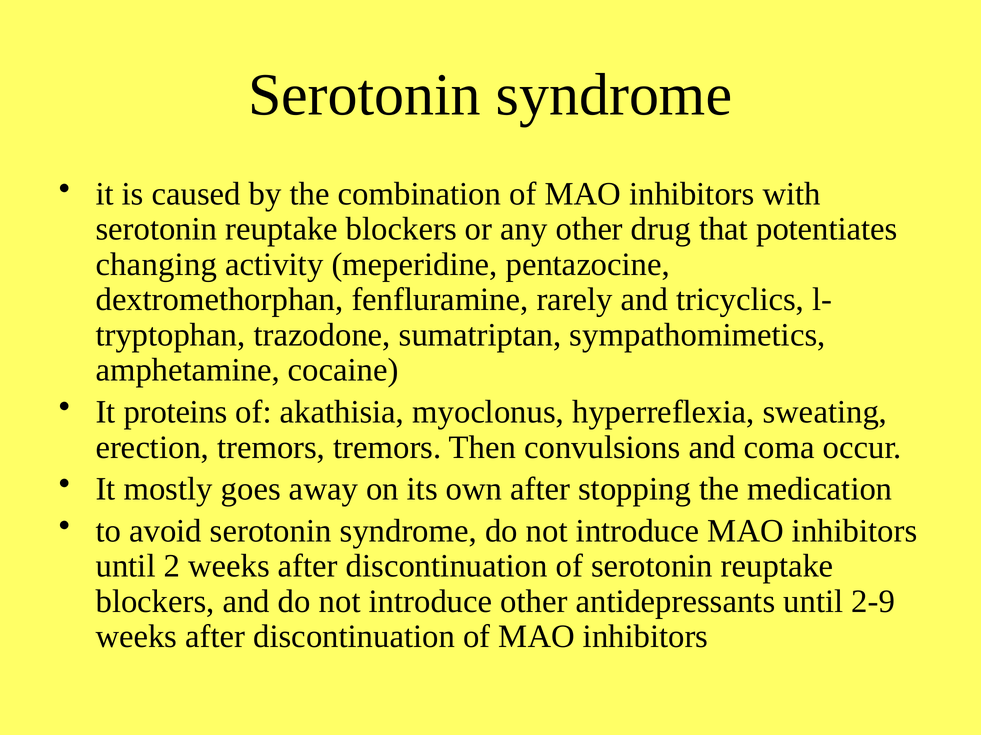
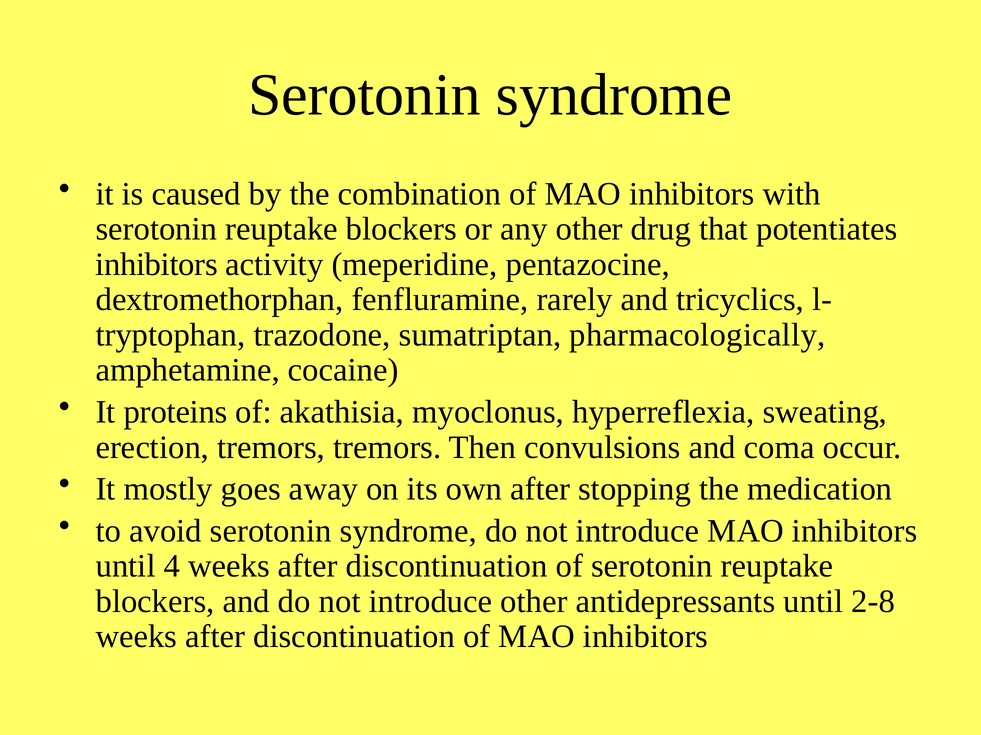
changing at (156, 265): changing -> inhibitors
sympathomimetics: sympathomimetics -> pharmacologically
2: 2 -> 4
2-9: 2-9 -> 2-8
